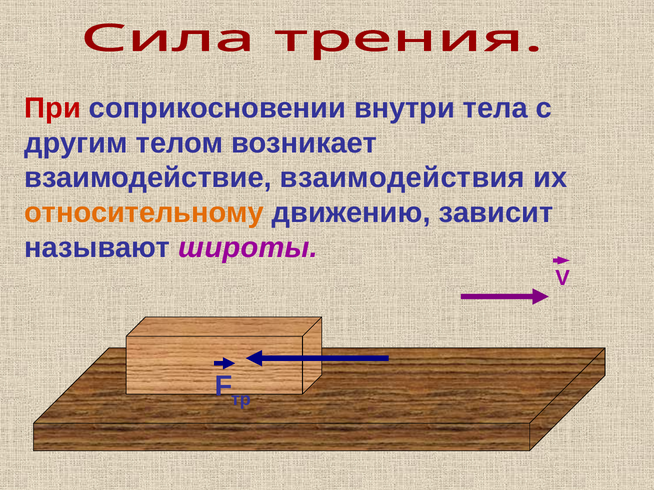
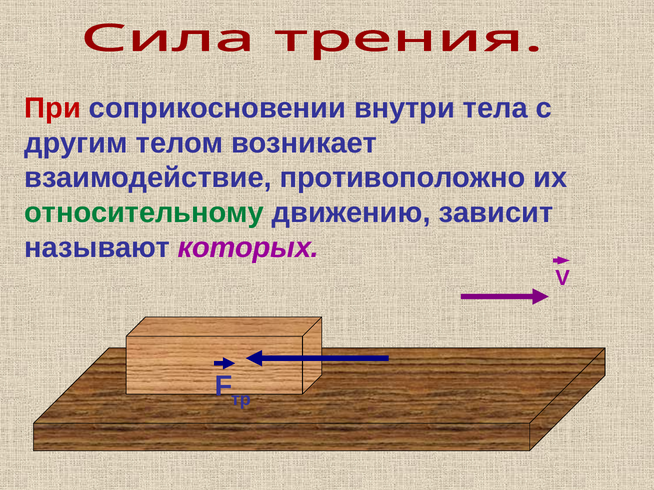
взаимодействия: взаимодействия -> противоположно
относительному colour: orange -> green
широты: широты -> которых
